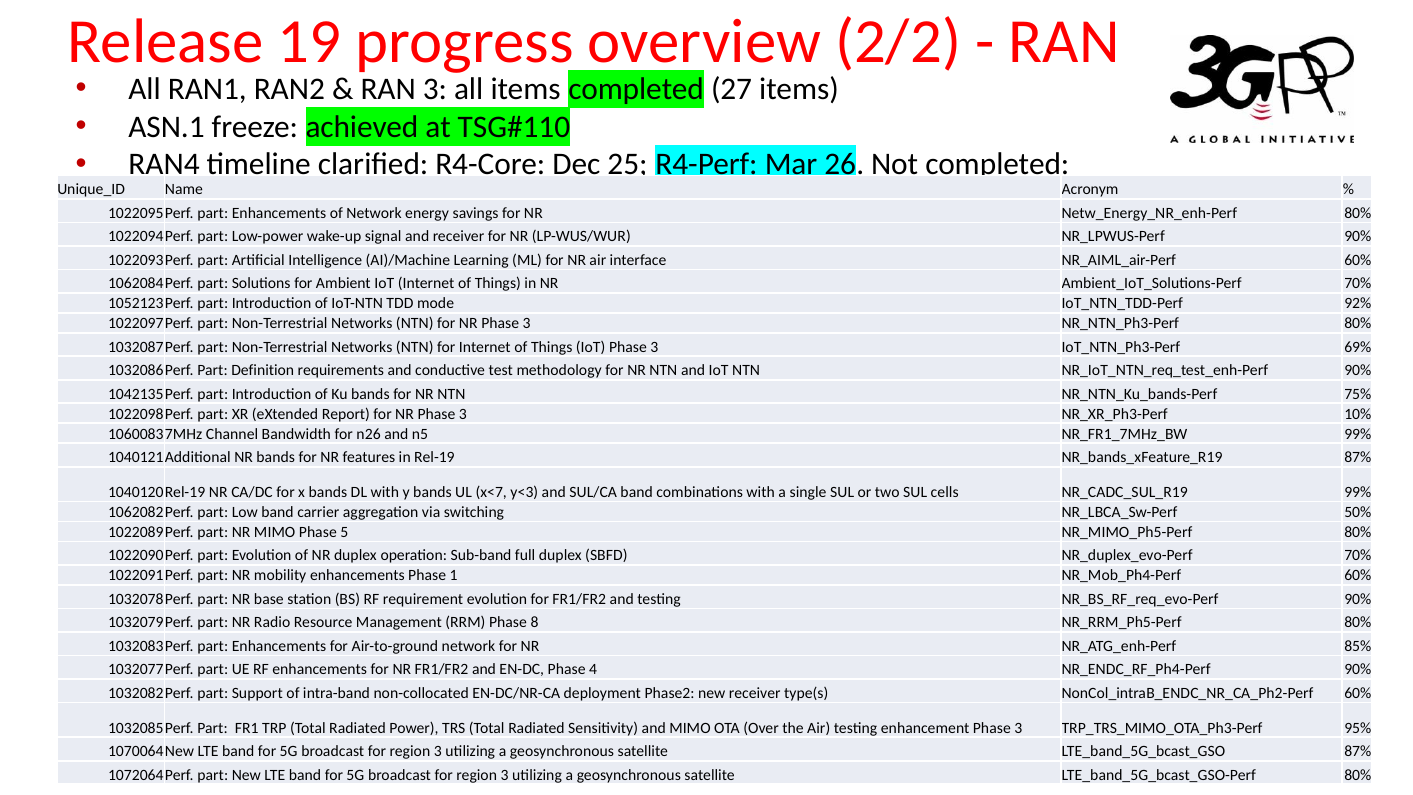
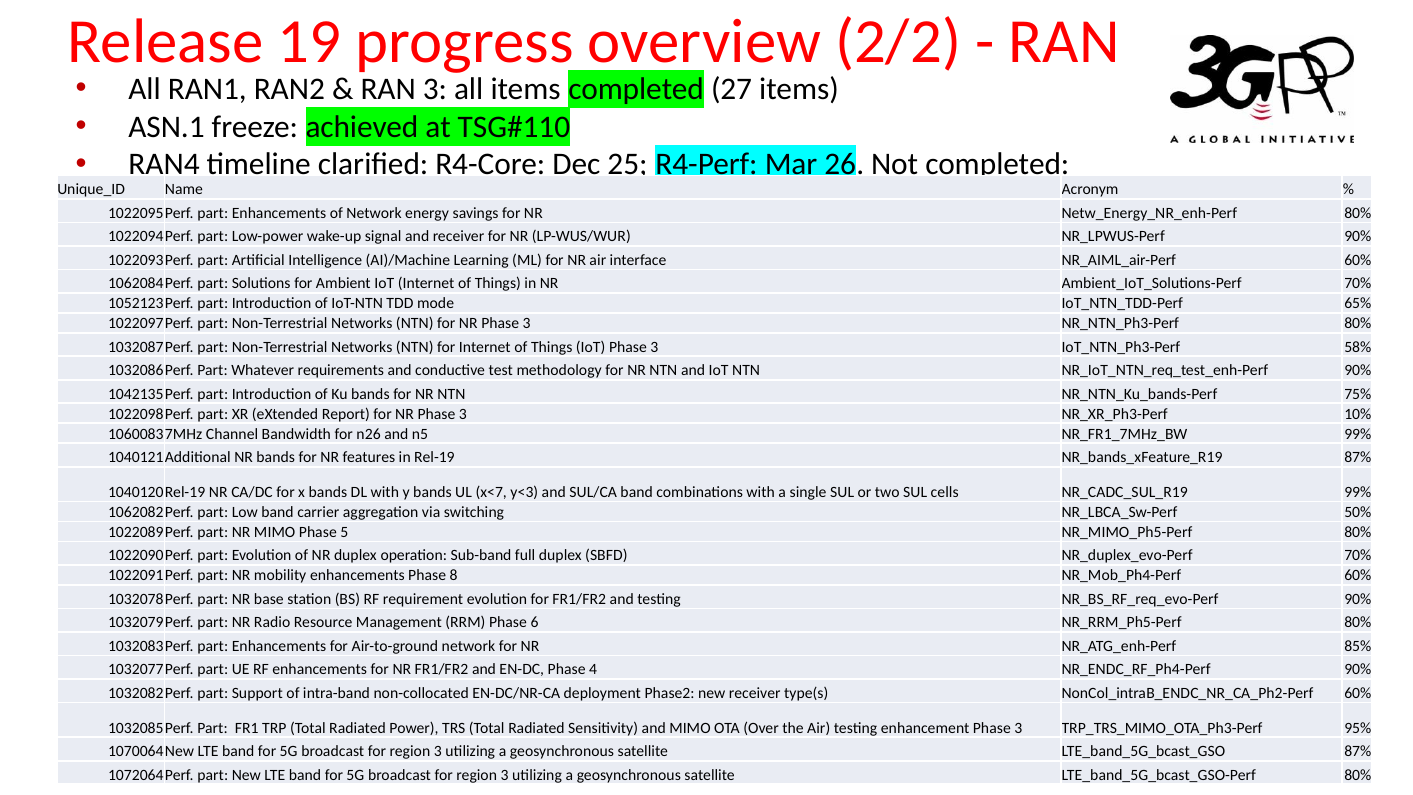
92%: 92% -> 65%
69%: 69% -> 58%
Definition: Definition -> Whatever
1: 1 -> 8
8: 8 -> 6
